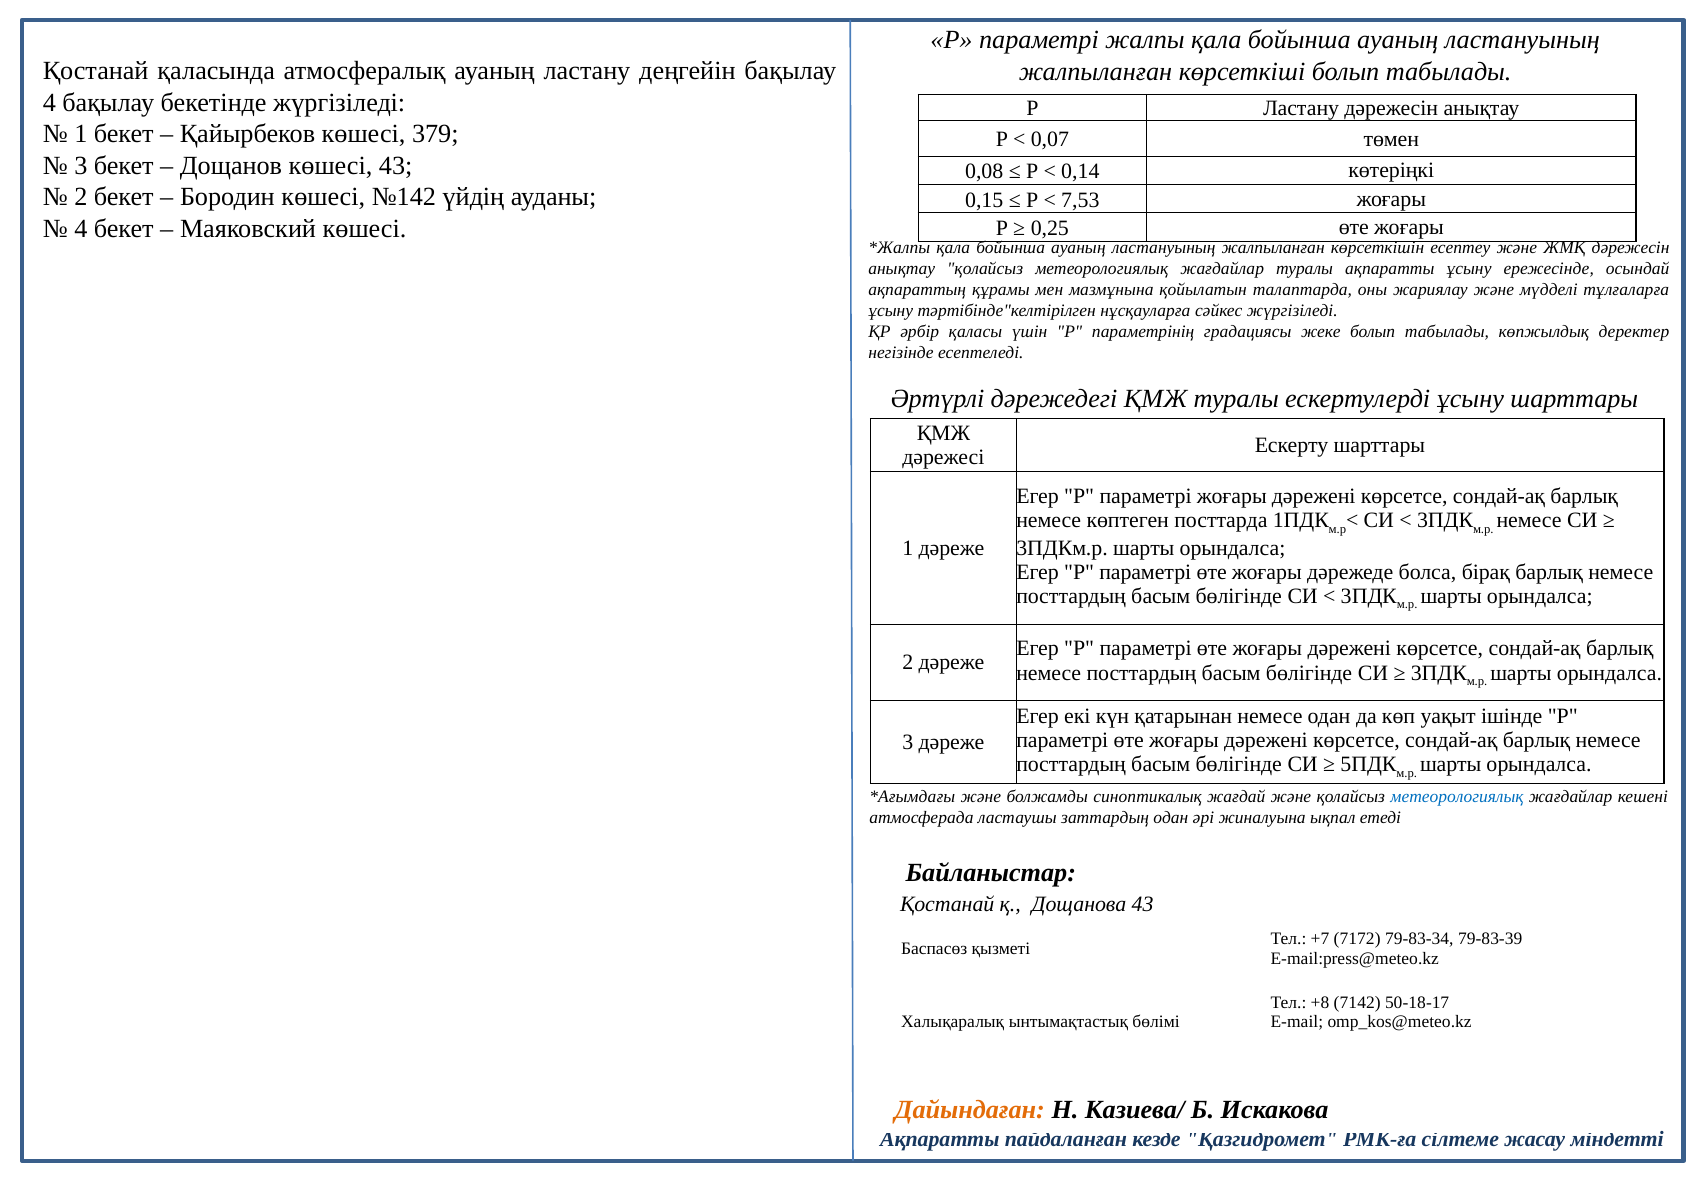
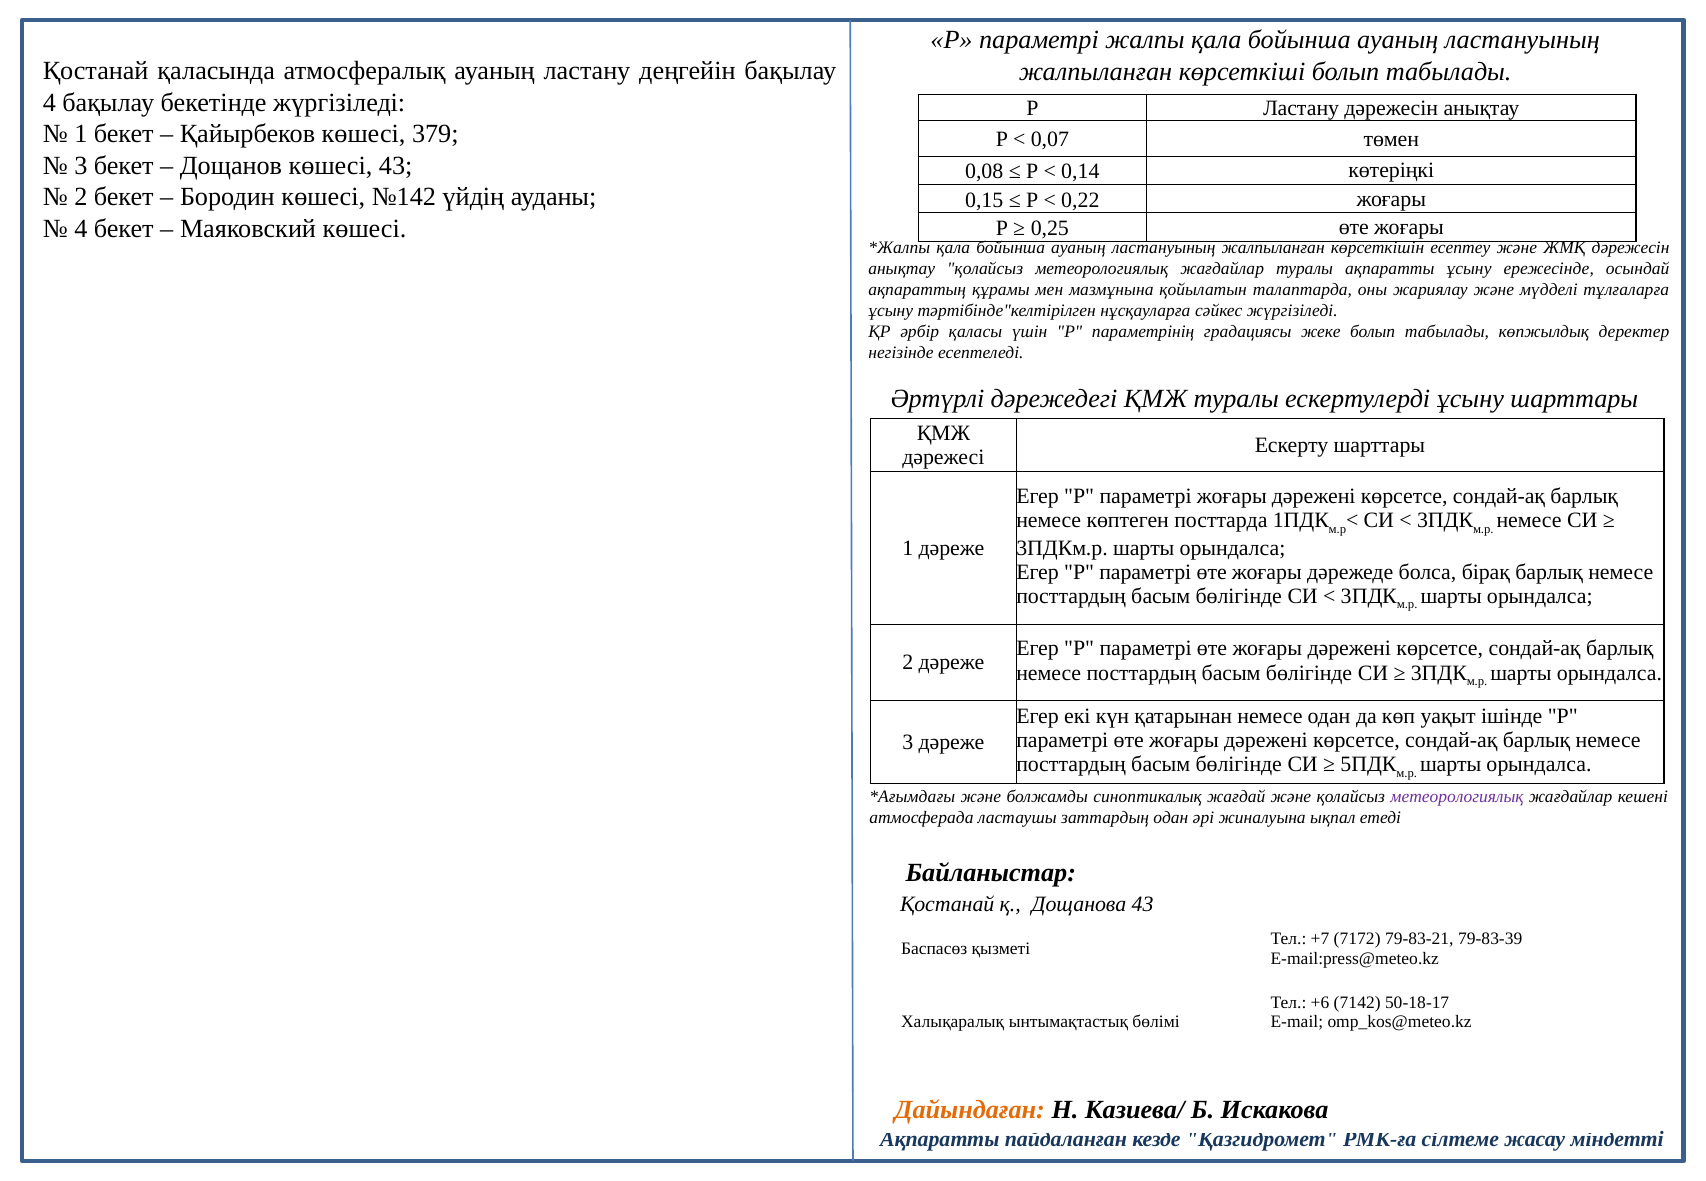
7,53: 7,53 -> 0,22
метеорологиялық at (1457, 796) colour: blue -> purple
79-83-34: 79-83-34 -> 79-83-21
+8: +8 -> +6
